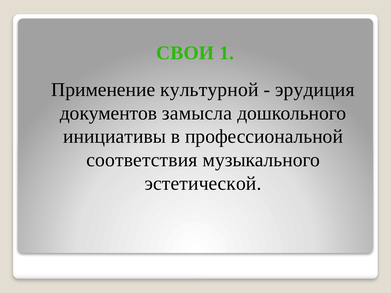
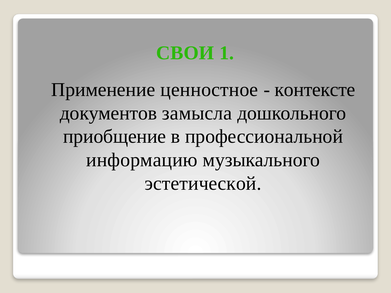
культурной: культурной -> ценностное
эрудиция: эрудиция -> контексте
инициативы: инициативы -> приобщение
соответствия: соответствия -> информацию
